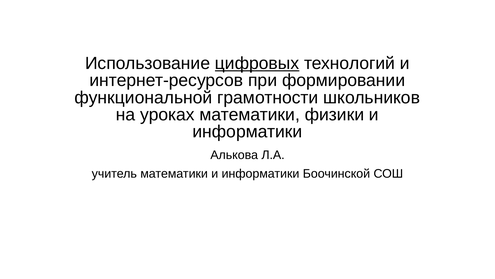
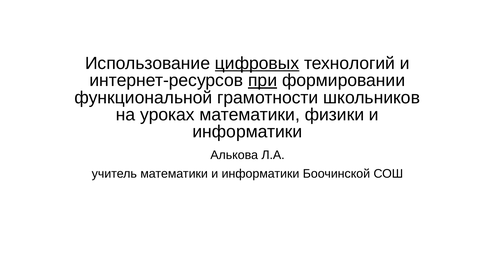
при underline: none -> present
